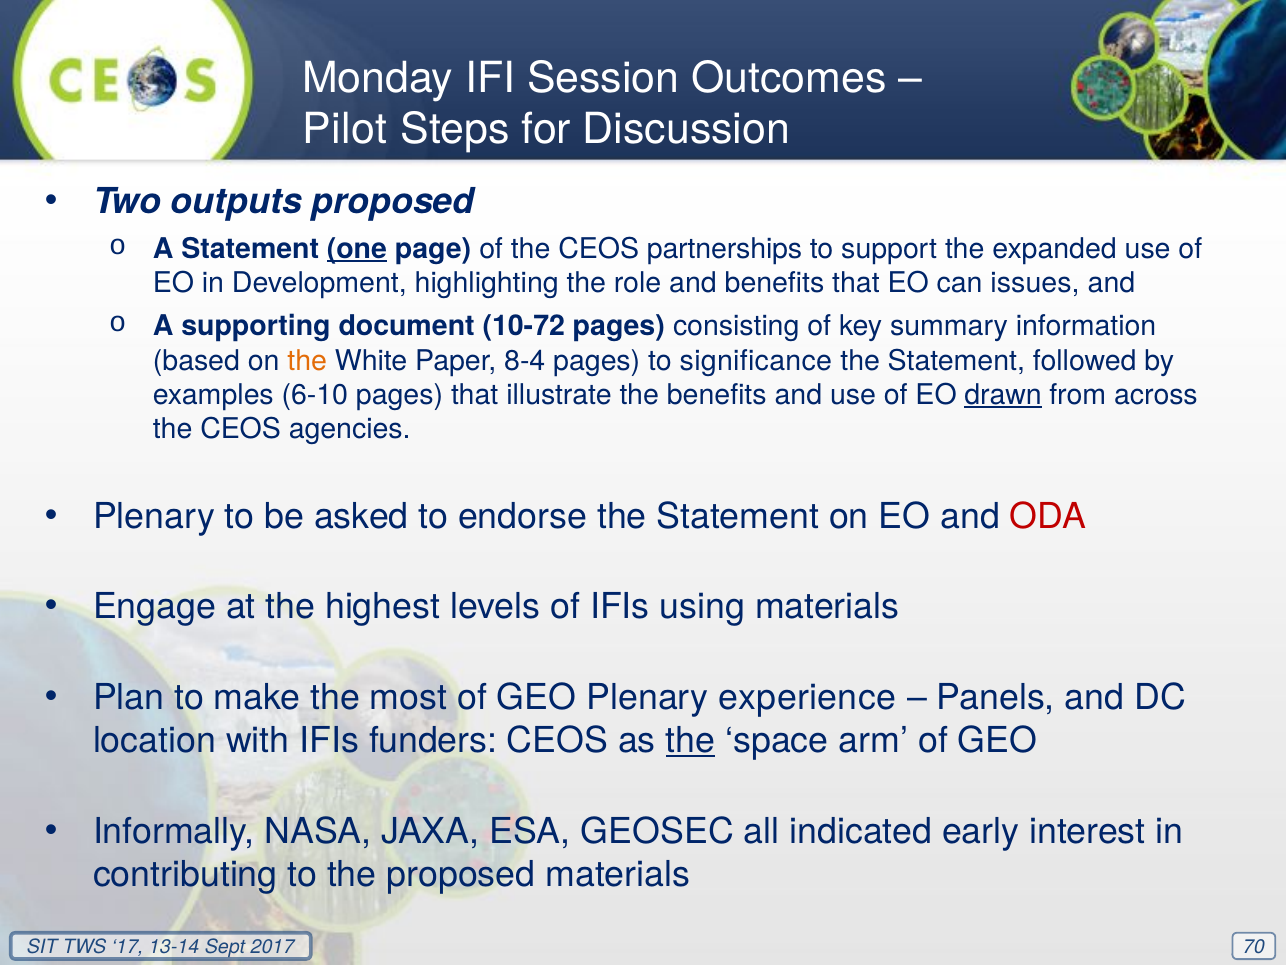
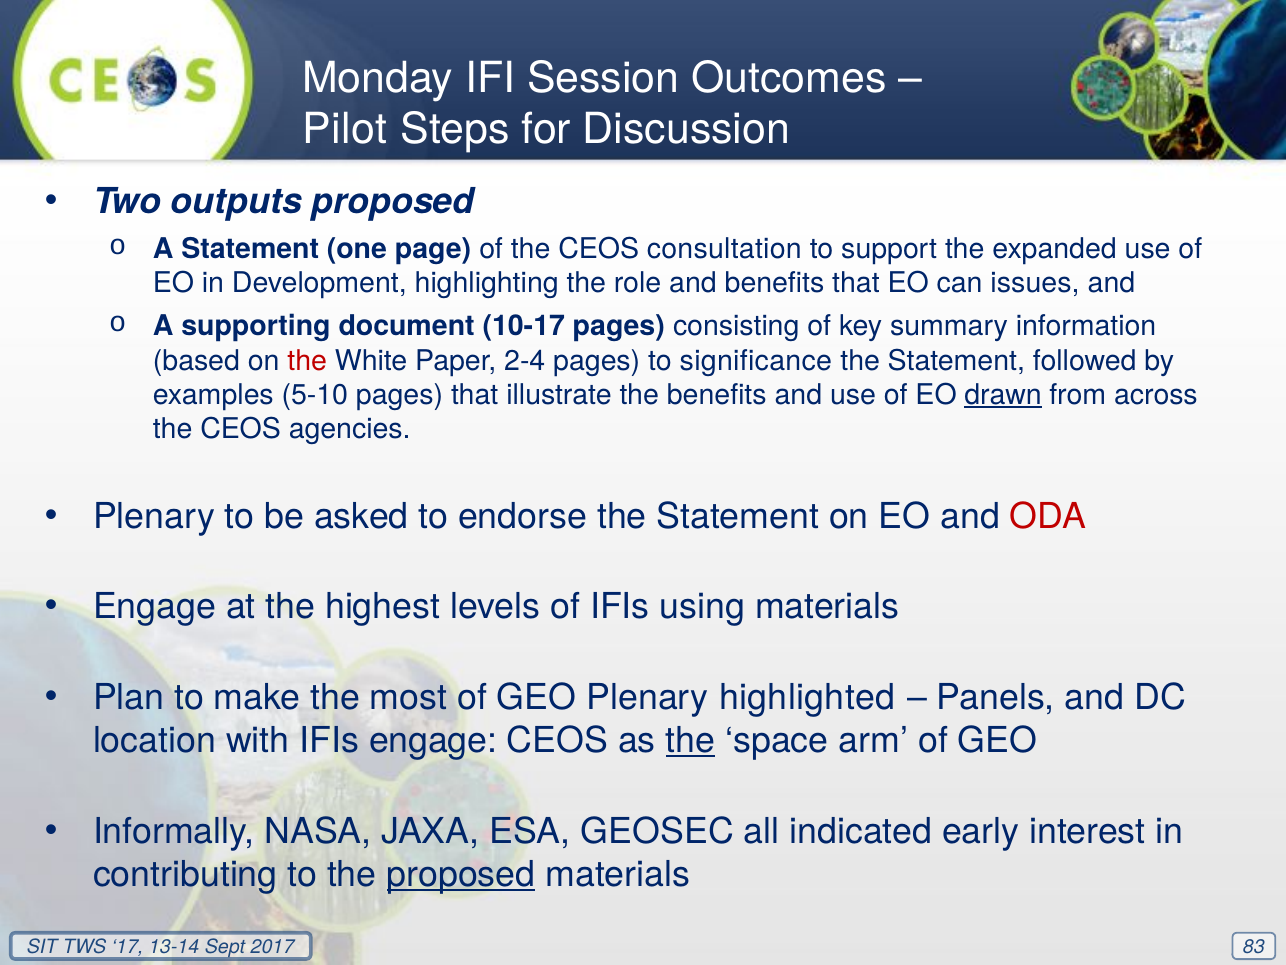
one underline: present -> none
partnerships: partnerships -> consultation
10-72: 10-72 -> 10-17
the at (307, 360) colour: orange -> red
8-4: 8-4 -> 2-4
6-10: 6-10 -> 5-10
experience: experience -> highlighted
IFIs funders: funders -> engage
proposed at (461, 874) underline: none -> present
70: 70 -> 83
